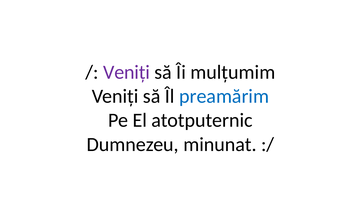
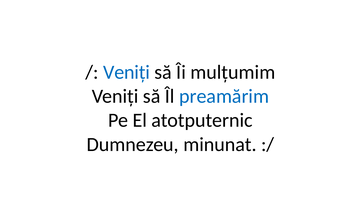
Veniți at (127, 72) colour: purple -> blue
